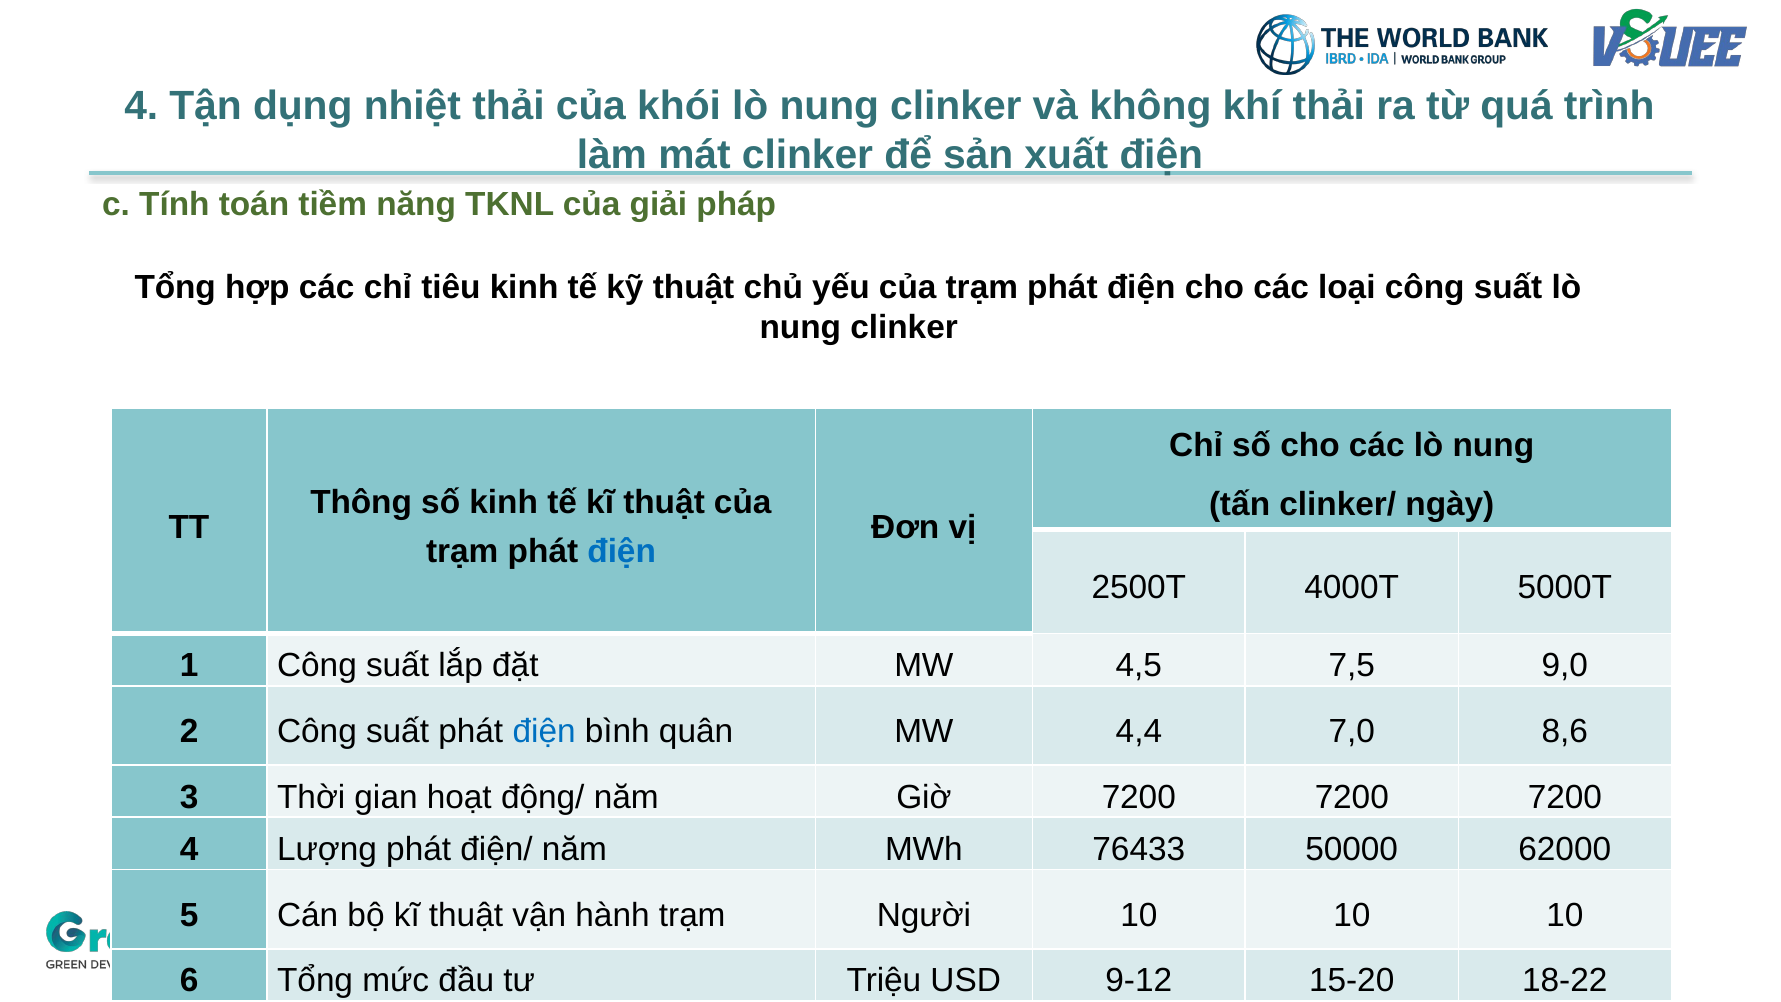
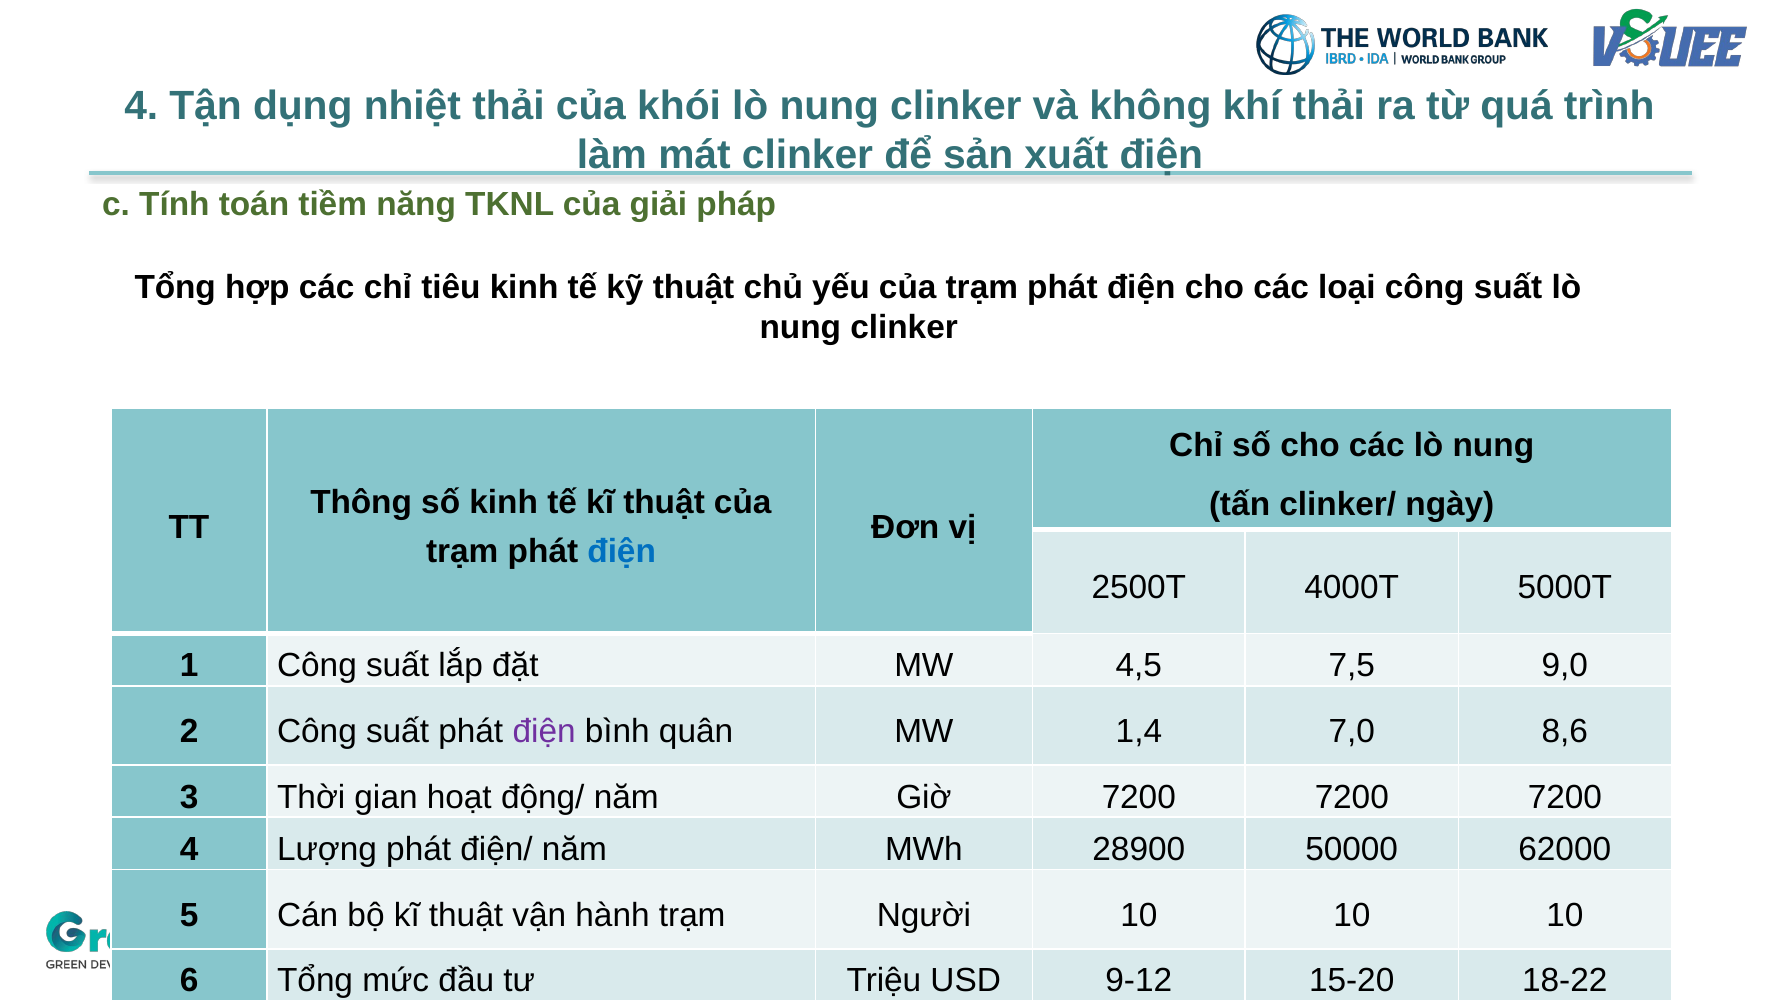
điện at (544, 732) colour: blue -> purple
4,4: 4,4 -> 1,4
76433: 76433 -> 28900
